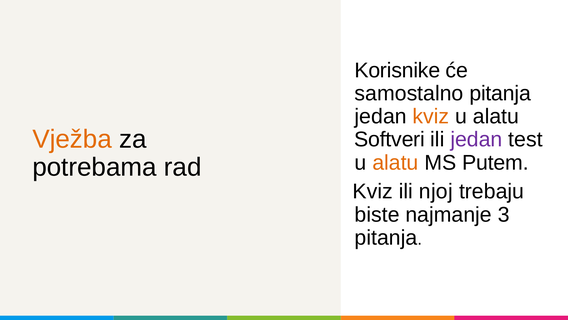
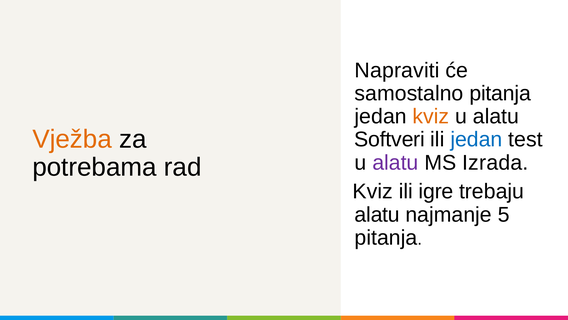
Korisnike: Korisnike -> Napraviti
jedan at (476, 139) colour: purple -> blue
alatu at (395, 162) colour: orange -> purple
Putem: Putem -> Izrada
njoj: njoj -> igre
biste at (377, 214): biste -> alatu
3: 3 -> 5
